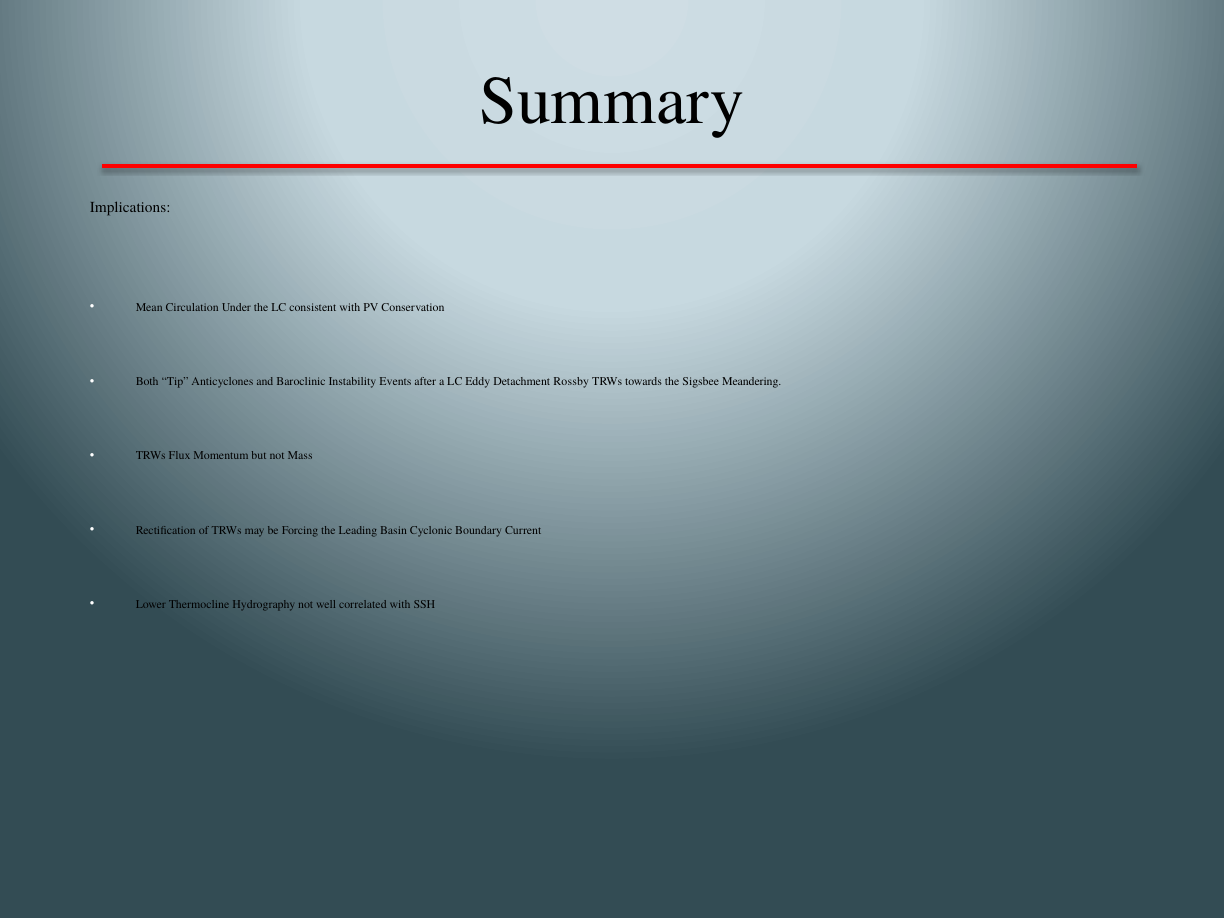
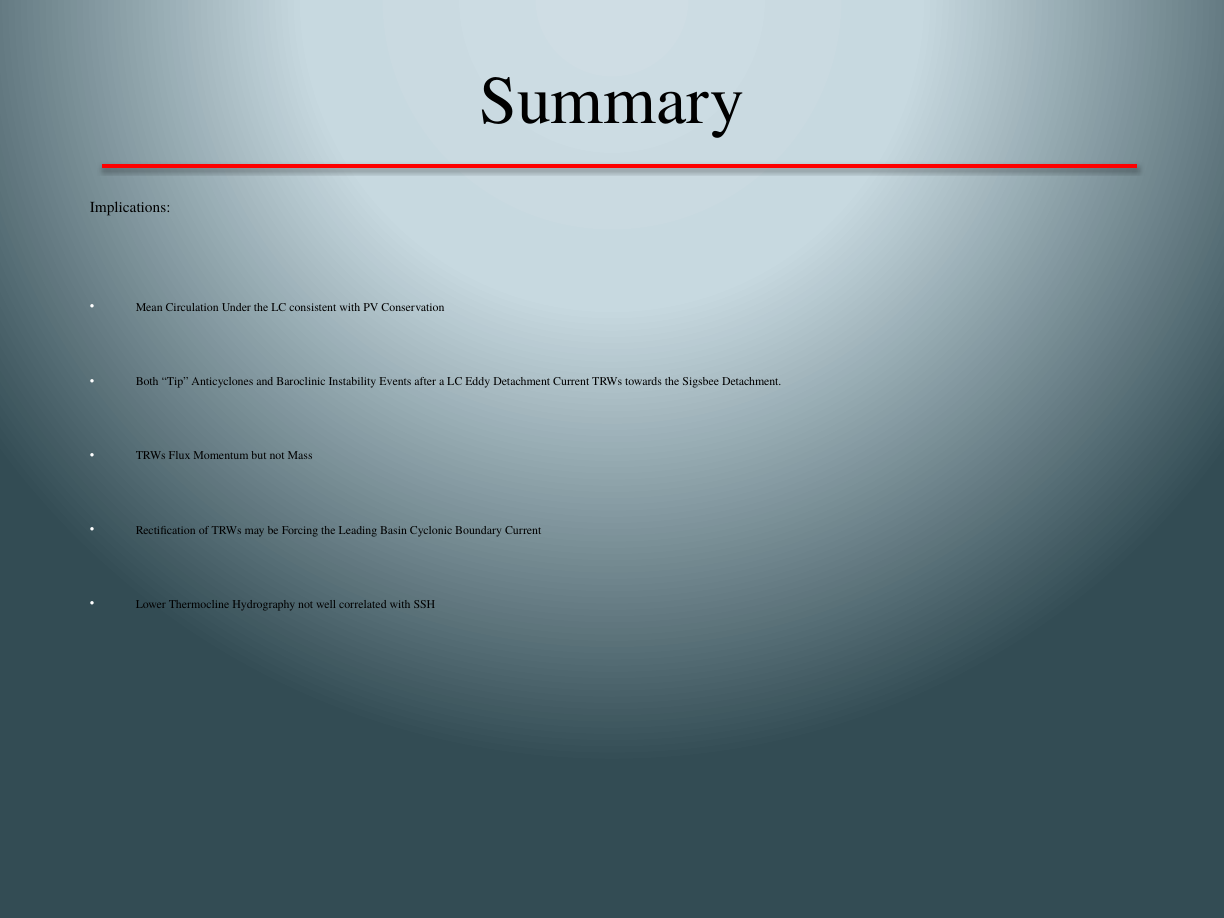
Detachment Rossby: Rossby -> Current
Sigsbee Meandering: Meandering -> Detachment
